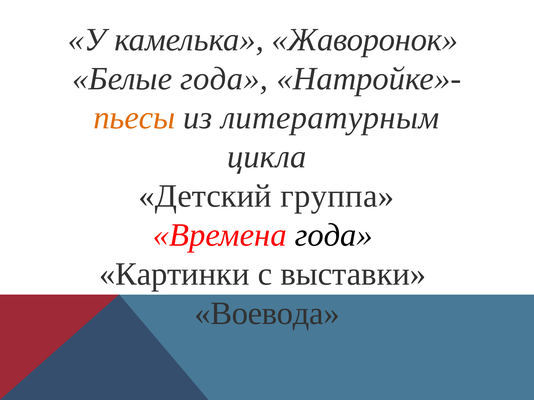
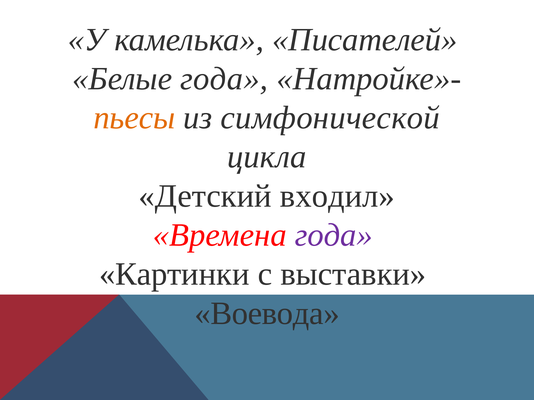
Жаворонок: Жаворонок -> Писателей
литературным: литературным -> симфонической
группа: группа -> входил
года at (334, 235) colour: black -> purple
